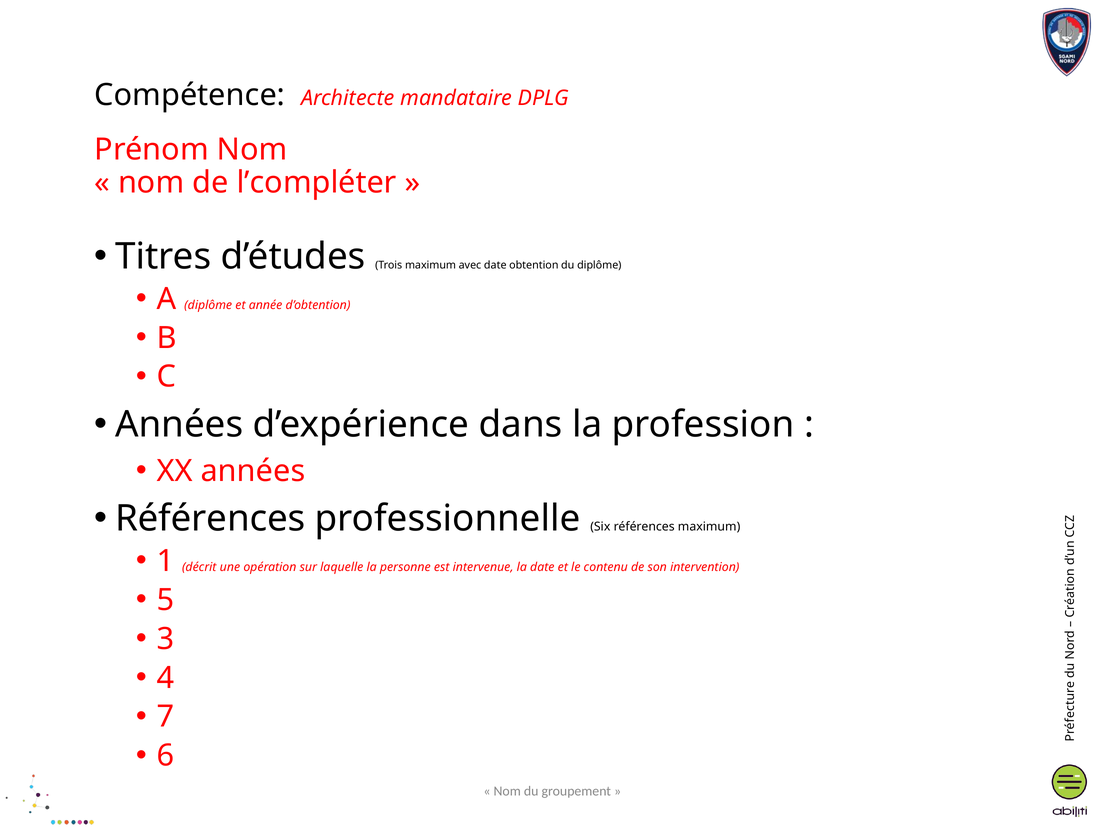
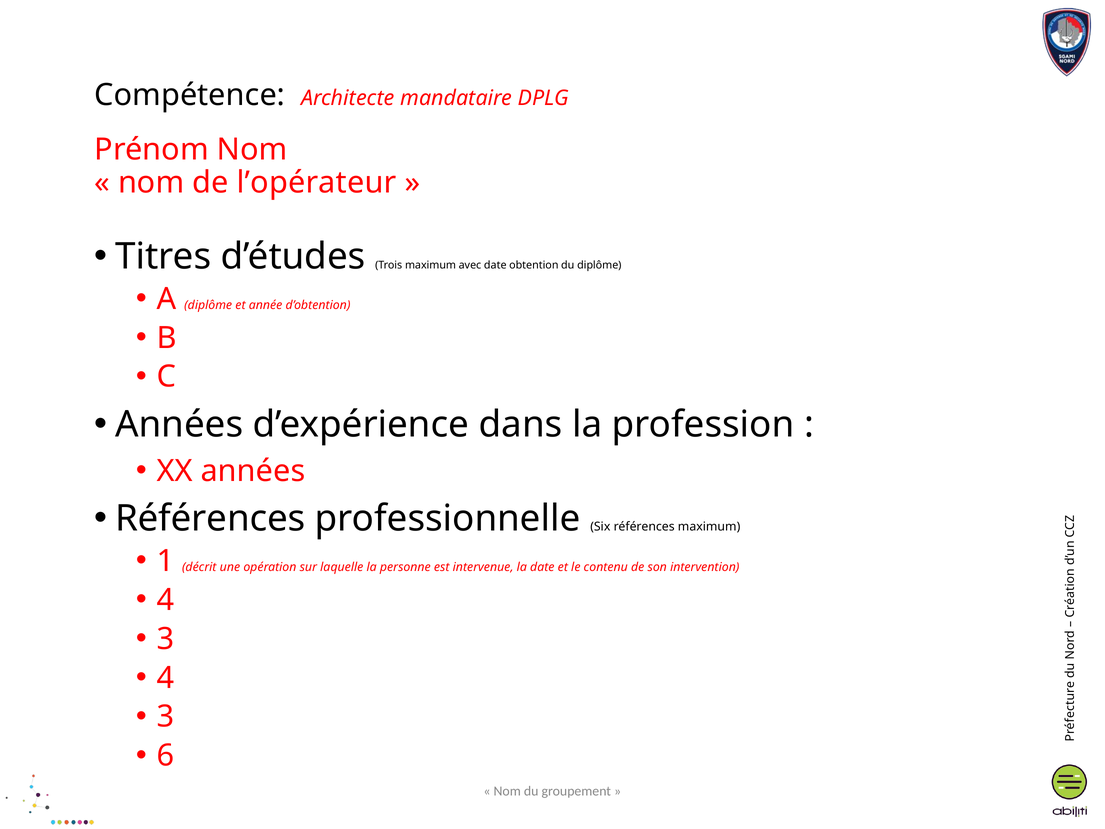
l’compléter: l’compléter -> l’opérateur
5 at (165, 600): 5 -> 4
7 at (165, 717): 7 -> 3
